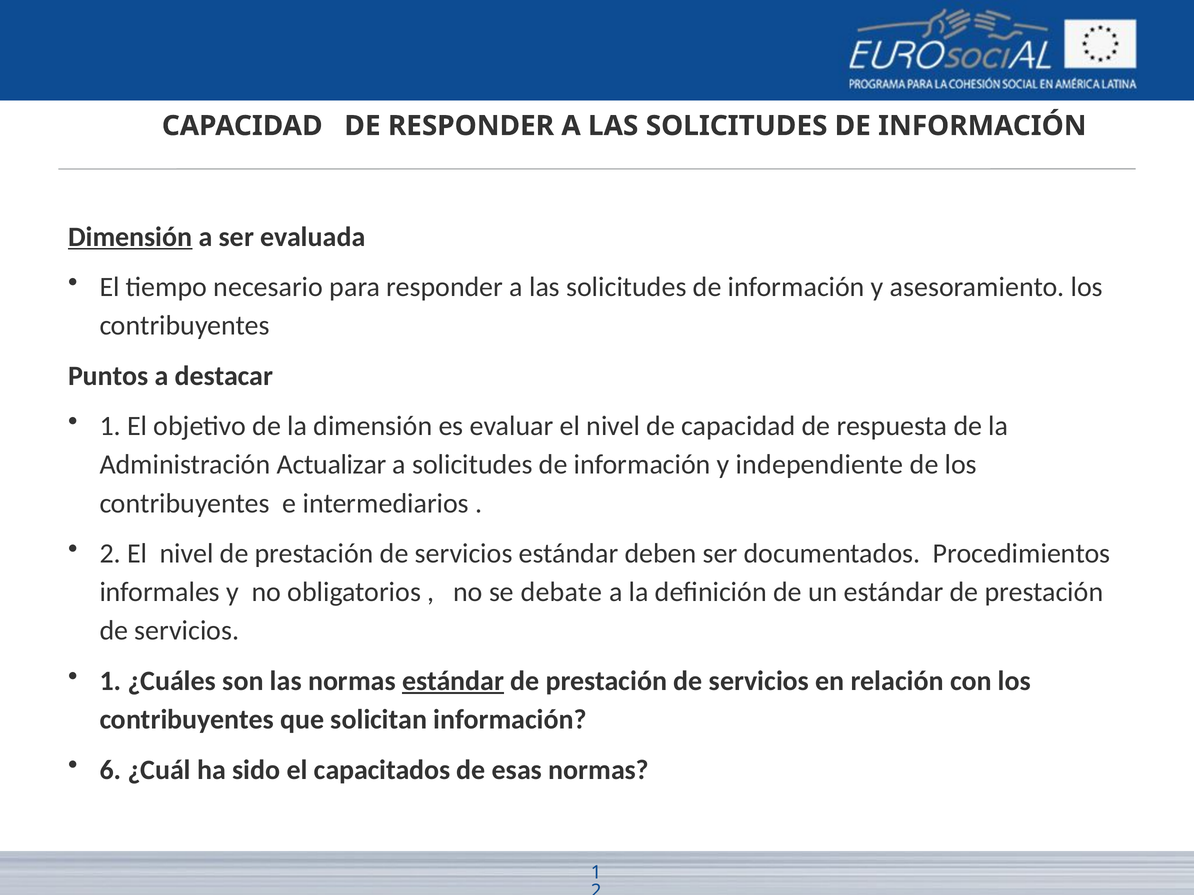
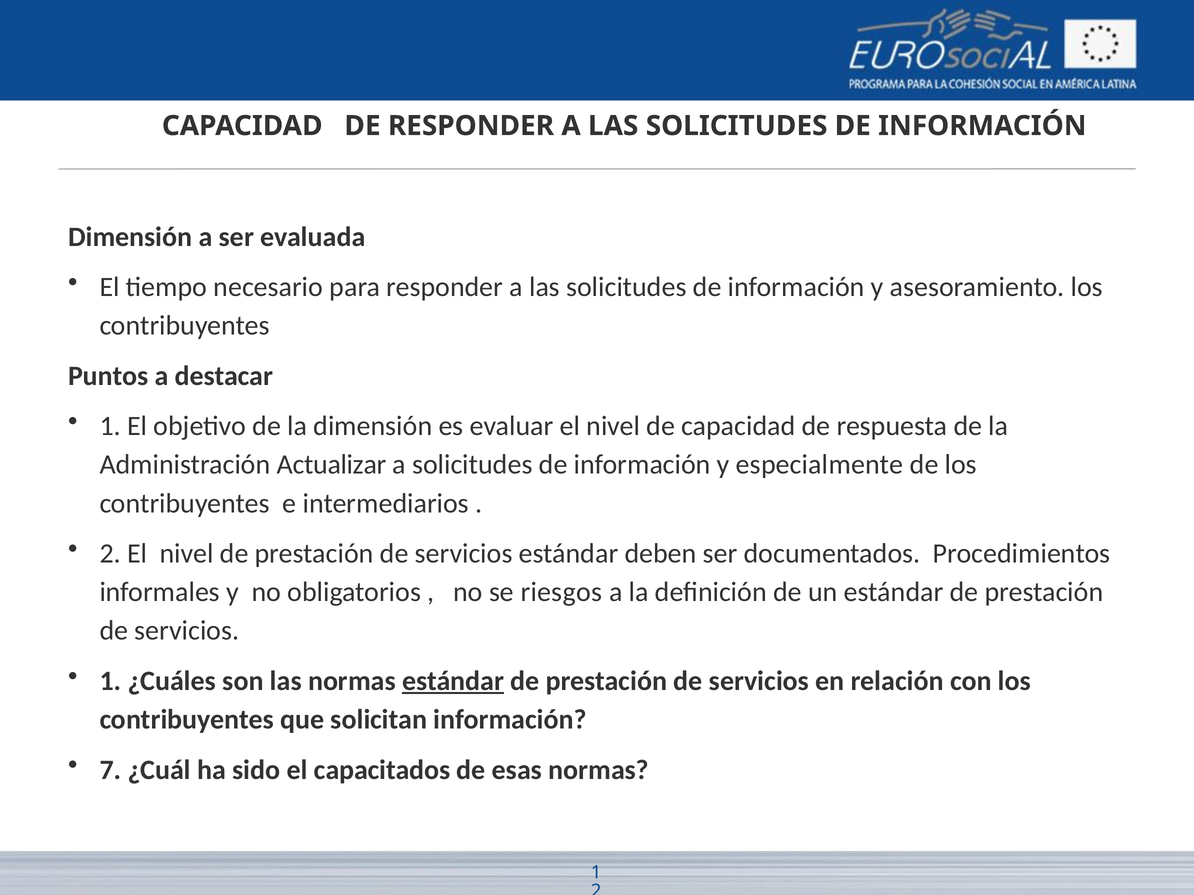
Dimensión at (130, 237) underline: present -> none
independiente: independiente -> especialmente
debate: debate -> riesgos
6: 6 -> 7
